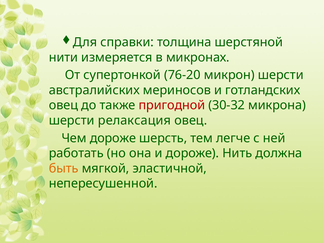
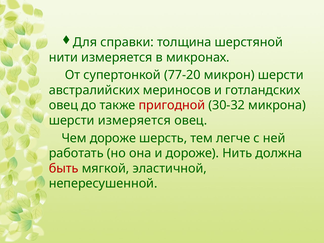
76-20: 76-20 -> 77-20
шерсти релаксация: релаксация -> измеряется
быть colour: orange -> red
